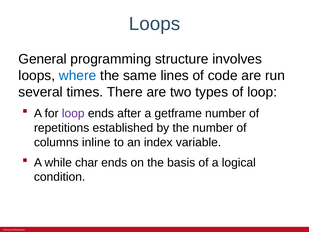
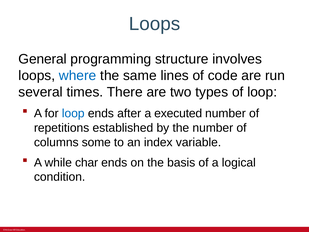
loop at (73, 113) colour: purple -> blue
getframe: getframe -> executed
inline: inline -> some
